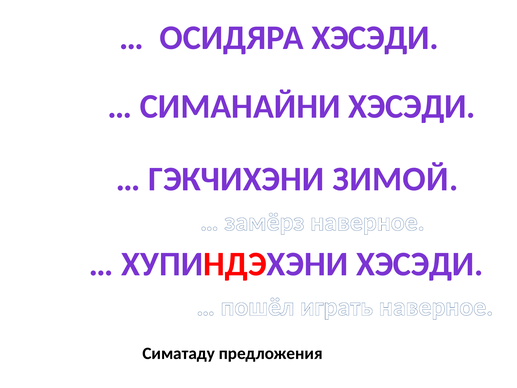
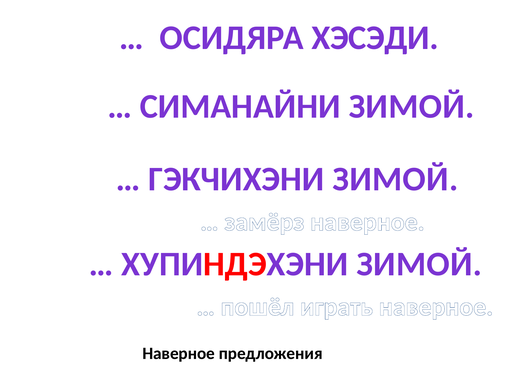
СИМАНАЙНИ ХЭСЭДИ: ХЭСЭДИ -> ЗИМОЙ
ХУПИНДЭХЭНИ ХЭСЭДИ: ХЭСЭДИ -> ЗИМОЙ
Симатаду at (179, 353): Симатаду -> Наверное
